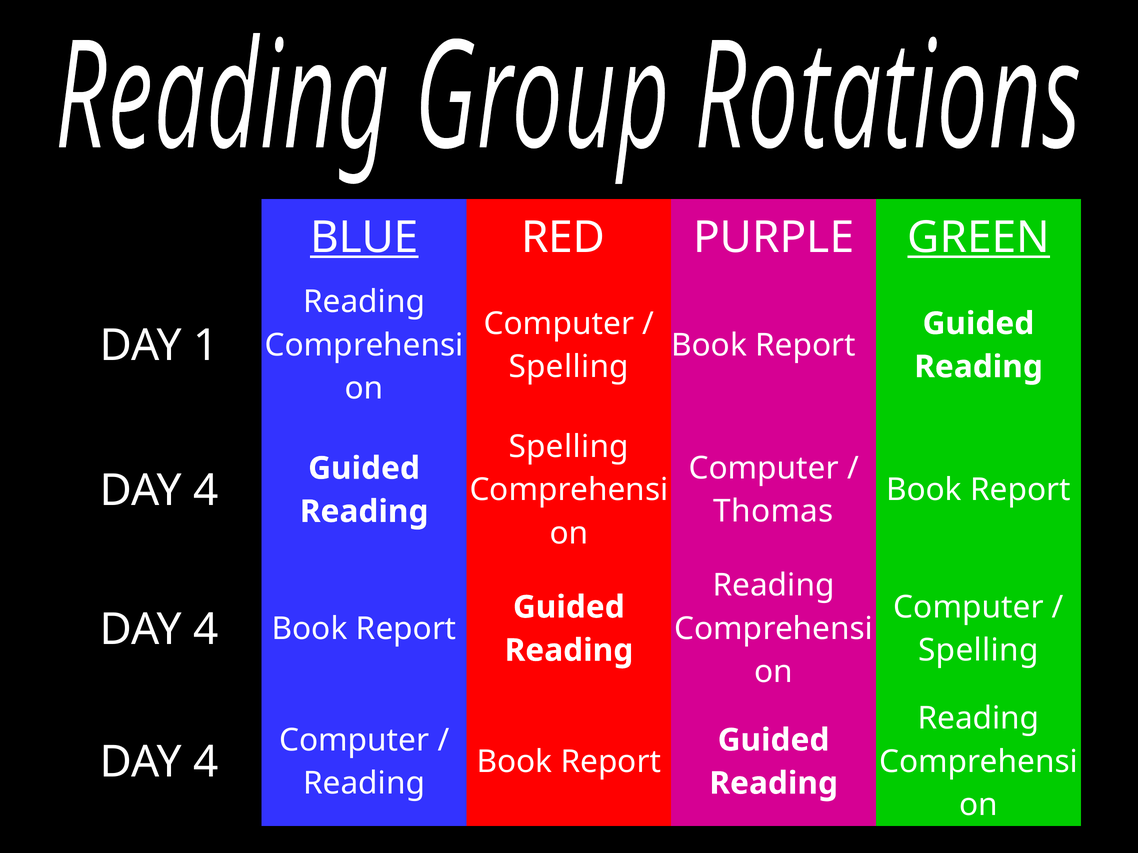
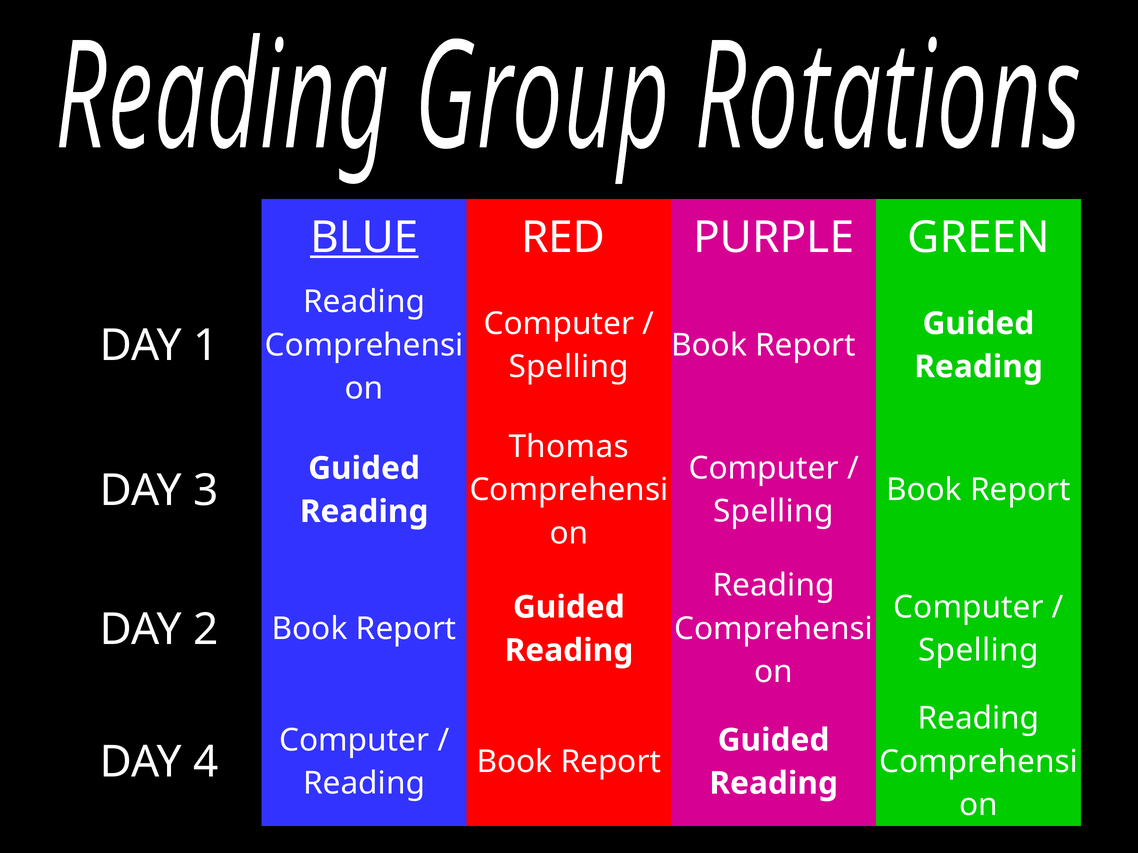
GREEN underline: present -> none
Spelling at (569, 447): Spelling -> Thomas
4 at (206, 491): 4 -> 3
Thomas at (773, 512): Thomas -> Spelling
4 at (206, 630): 4 -> 2
